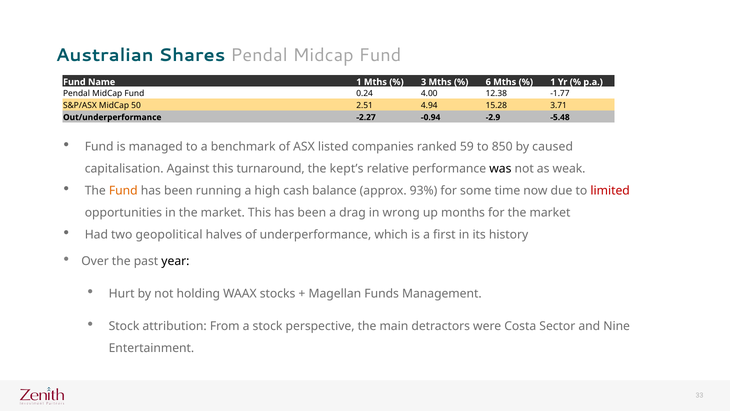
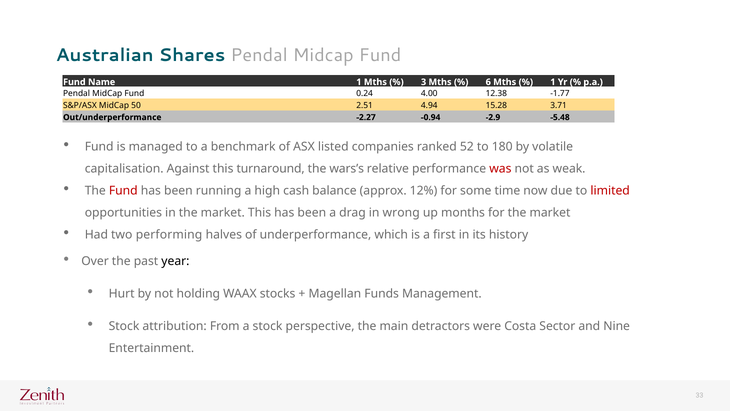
59: 59 -> 52
850: 850 -> 180
caused: caused -> volatile
kept’s: kept’s -> wars’s
was colour: black -> red
Fund at (123, 191) colour: orange -> red
93%: 93% -> 12%
geopolitical: geopolitical -> performing
